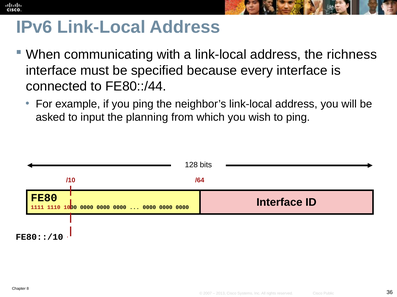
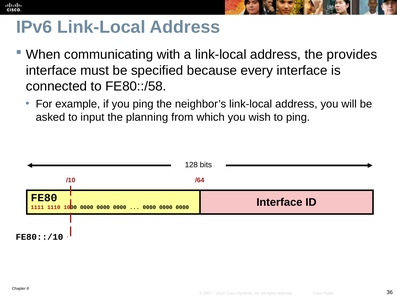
richness: richness -> provides
FE80::/44: FE80::/44 -> FE80::/58
